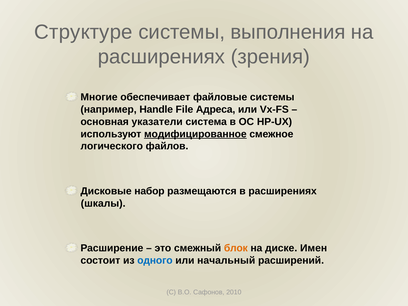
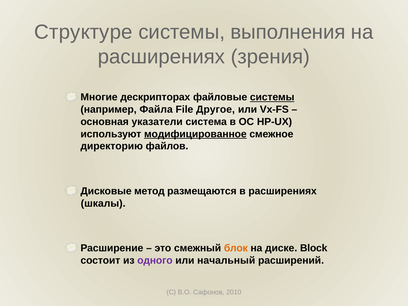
обеспечивает: обеспечивает -> дескрипторах
системы at (272, 97) underline: none -> present
Handle: Handle -> Файла
Адреса: Адреса -> Другое
логического: логического -> директорию
набор: набор -> метод
Имен: Имен -> Block
одного colour: blue -> purple
